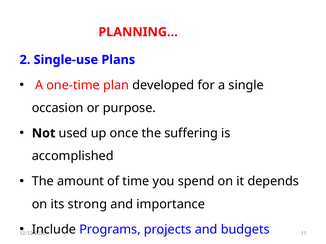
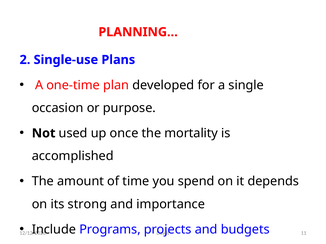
suffering: suffering -> mortality
